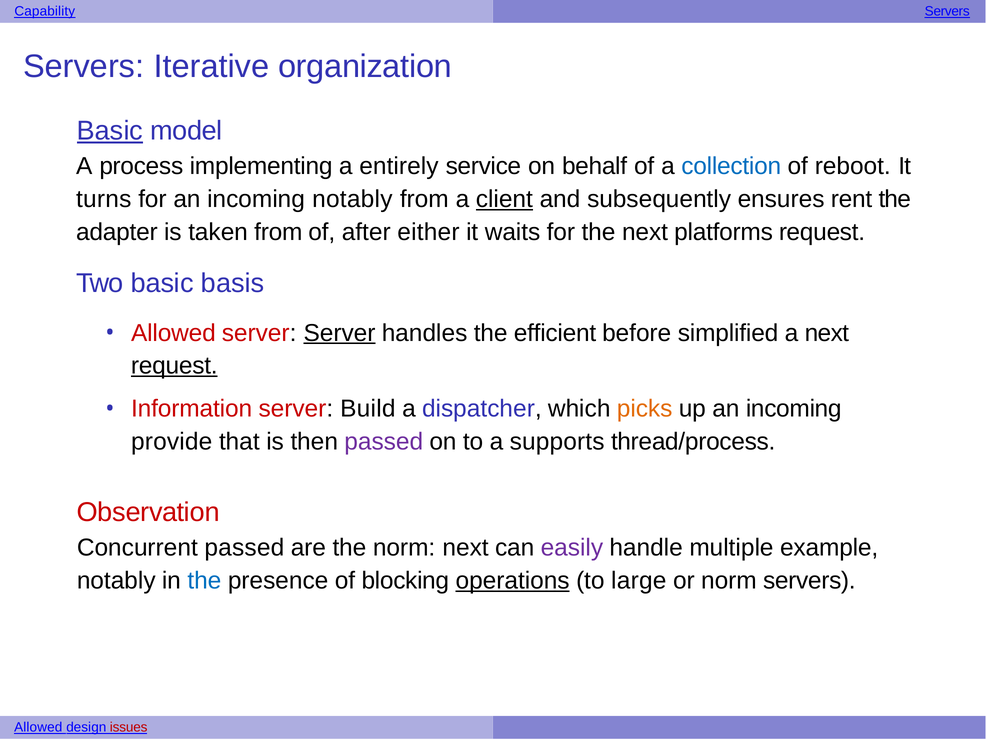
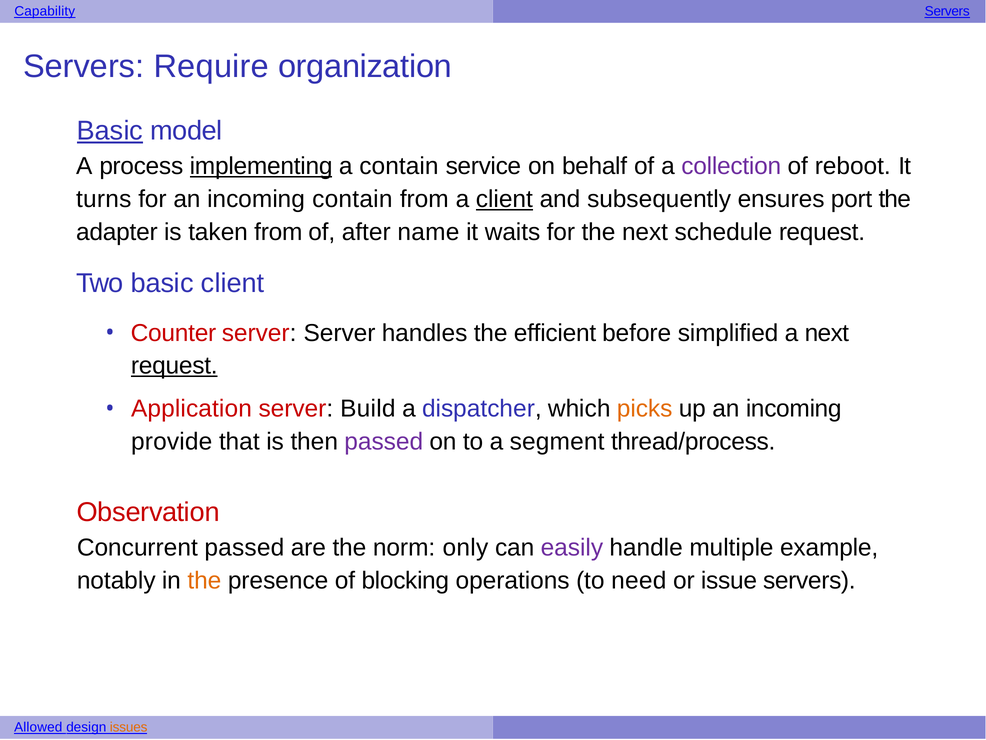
Iterative: Iterative -> Require
implementing underline: none -> present
a entirely: entirely -> contain
collection colour: blue -> purple
incoming notably: notably -> contain
rent: rent -> port
either: either -> name
platforms: platforms -> schedule
basic basis: basis -> client
Allowed at (173, 333): Allowed -> Counter
Server at (340, 333) underline: present -> none
Information: Information -> Application
supports: supports -> segment
norm next: next -> only
the at (204, 581) colour: blue -> orange
operations underline: present -> none
large: large -> need
or norm: norm -> issue
issues colour: red -> orange
